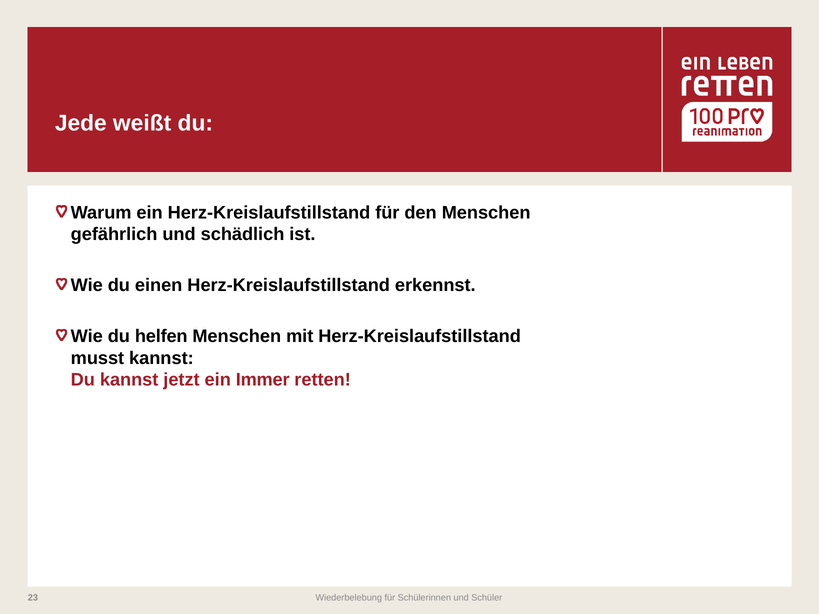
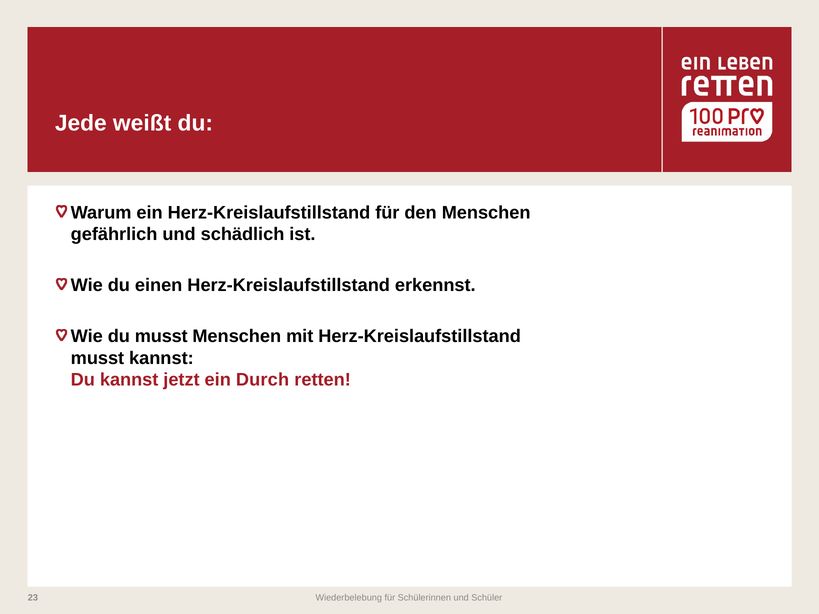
du helfen: helfen -> musst
Immer: Immer -> Durch
